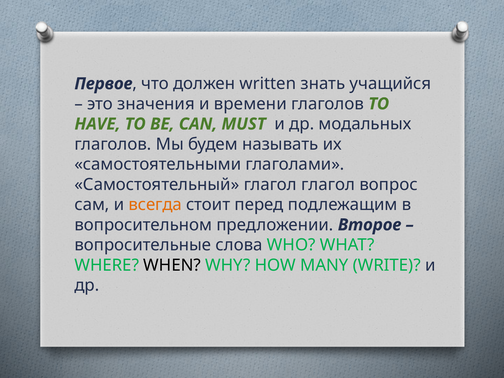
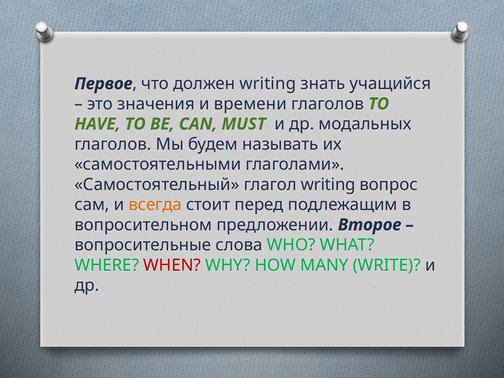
должен written: written -> writing
глагол глагол: глагол -> writing
WHEN colour: black -> red
